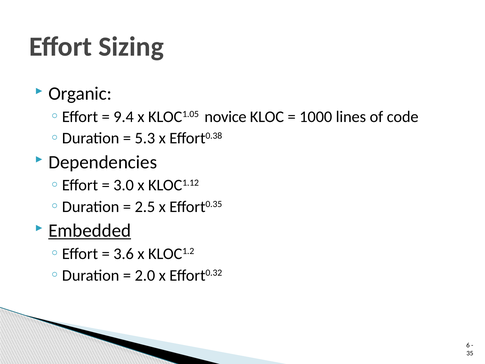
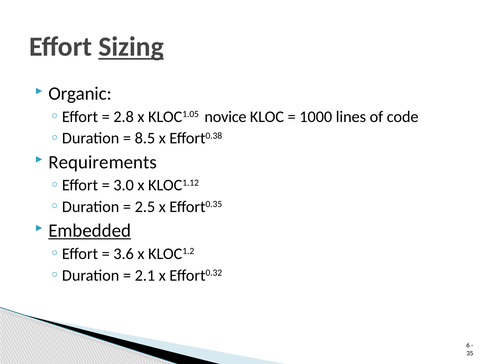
Sizing underline: none -> present
9.4: 9.4 -> 2.8
5.3: 5.3 -> 8.5
Dependencies: Dependencies -> Requirements
2.0: 2.0 -> 2.1
